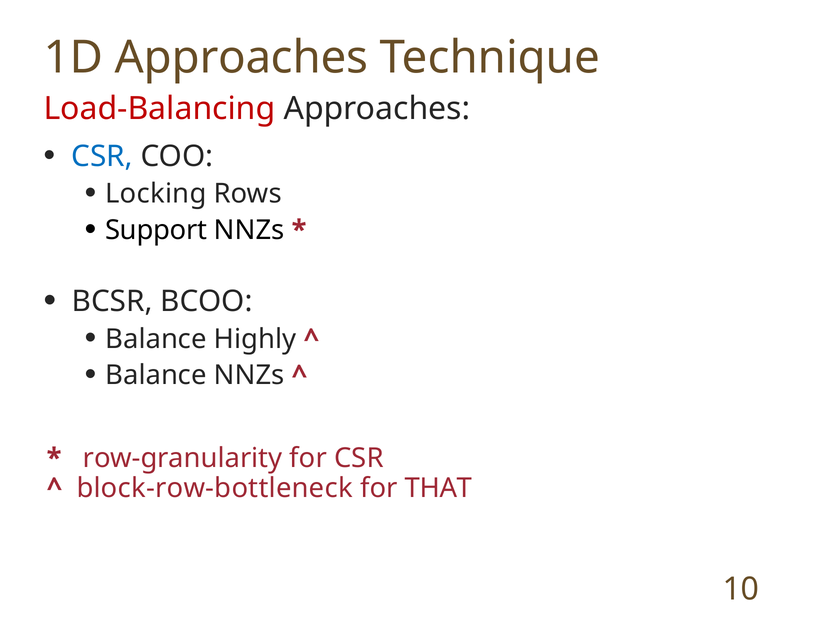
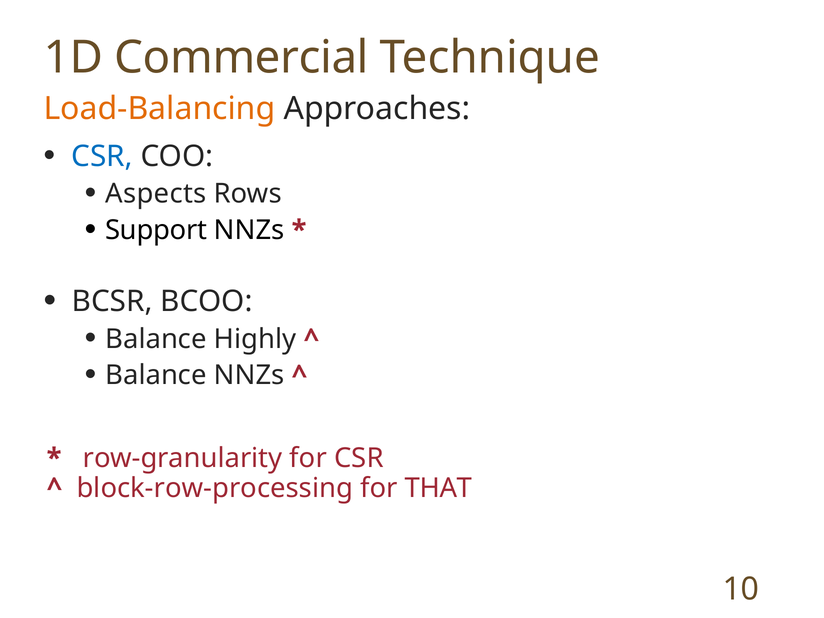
1D Approaches: Approaches -> Commercial
Load-Balancing colour: red -> orange
Locking: Locking -> Aspects
block-row-bottleneck: block-row-bottleneck -> block-row-processing
